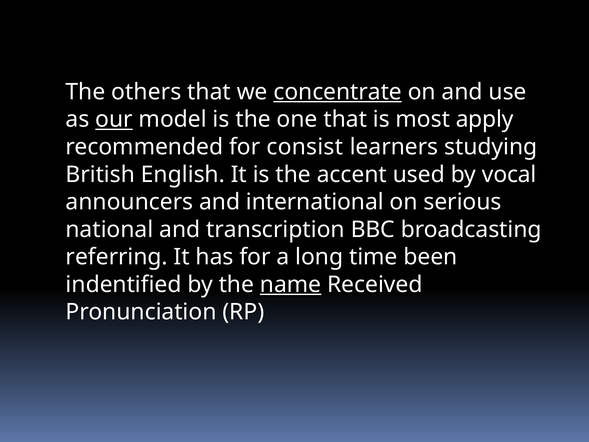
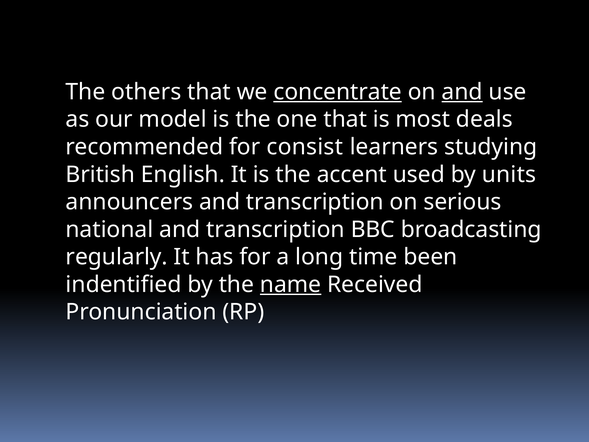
and at (462, 92) underline: none -> present
our underline: present -> none
apply: apply -> deals
vocal: vocal -> units
announcers and international: international -> transcription
referring: referring -> regularly
